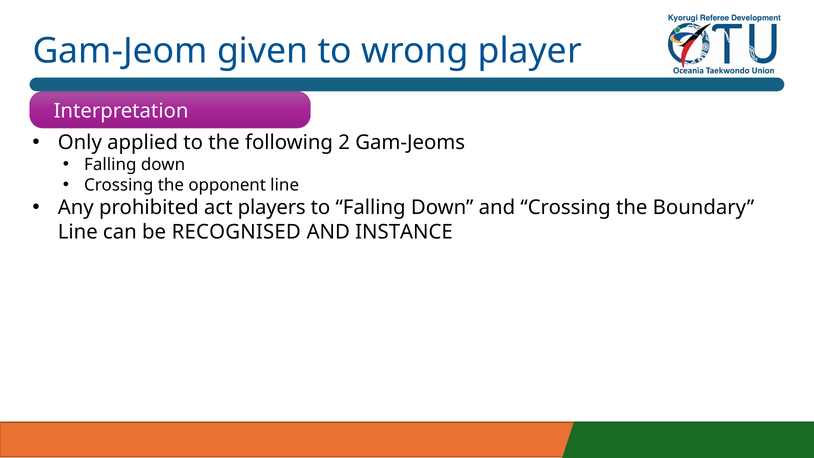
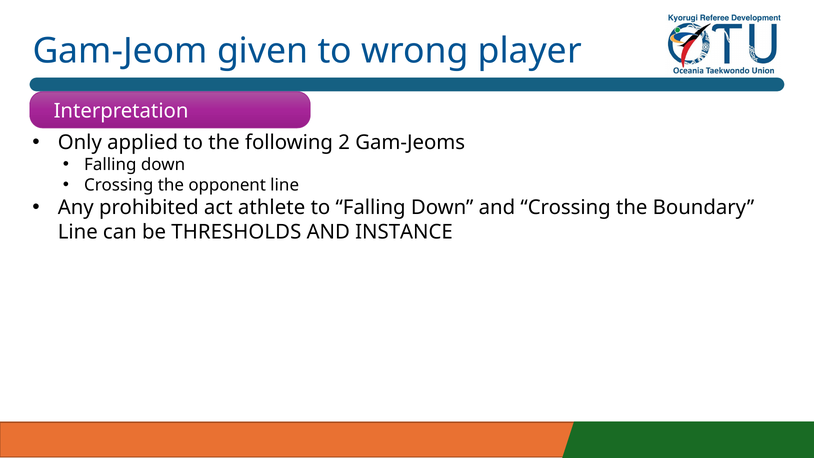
players: players -> athlete
RECOGNISED: RECOGNISED -> THRESHOLDS
